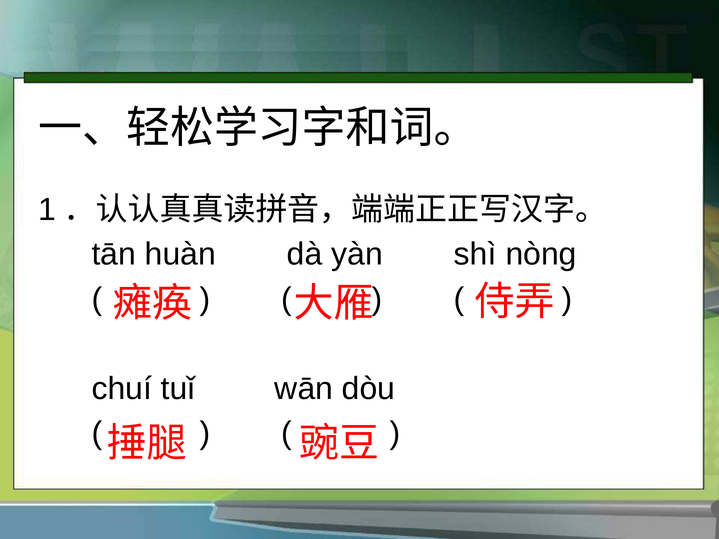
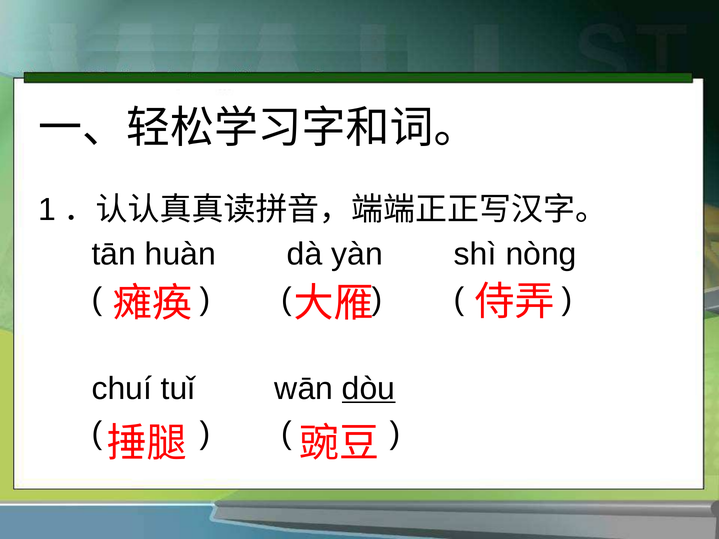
dòu underline: none -> present
